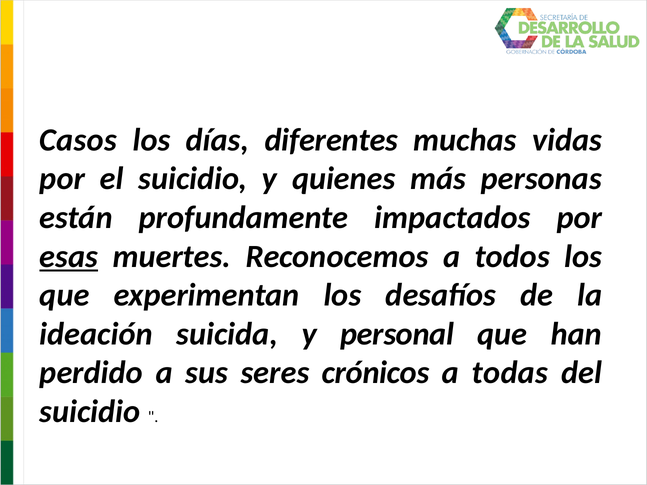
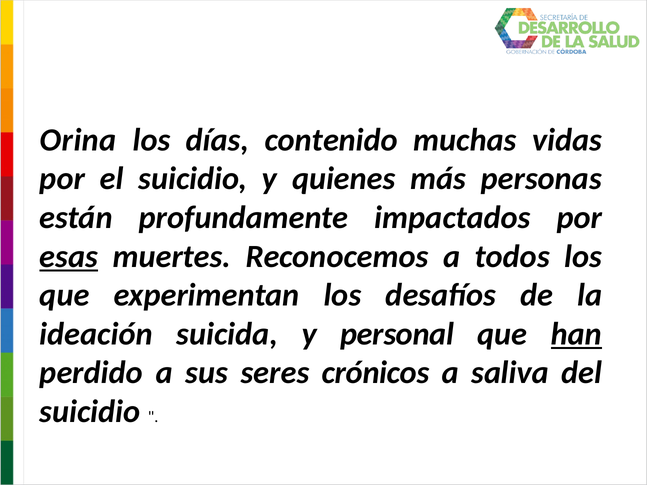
Casos: Casos -> Orina
diferentes: diferentes -> contenido
han underline: none -> present
todas: todas -> saliva
